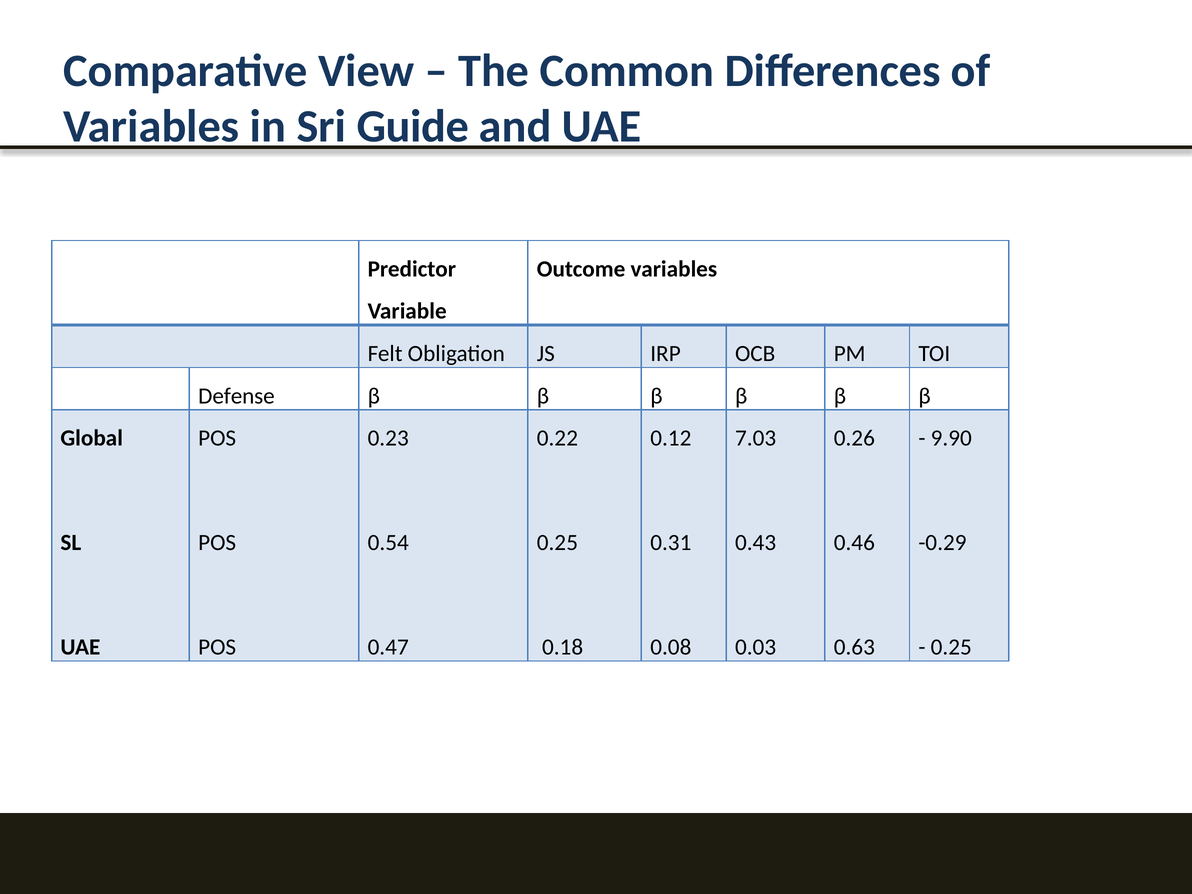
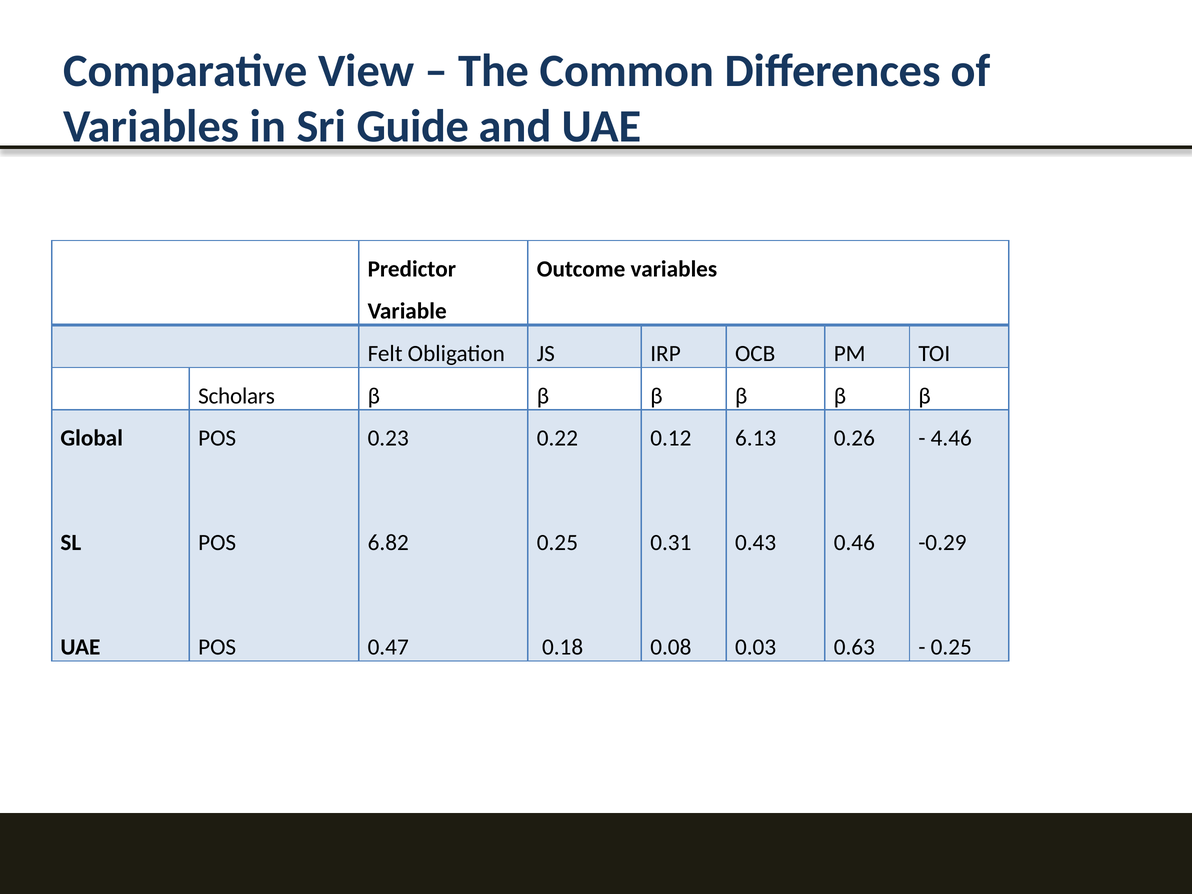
Defense: Defense -> Scholars
7.03: 7.03 -> 6.13
9.90: 9.90 -> 4.46
0.54: 0.54 -> 6.82
